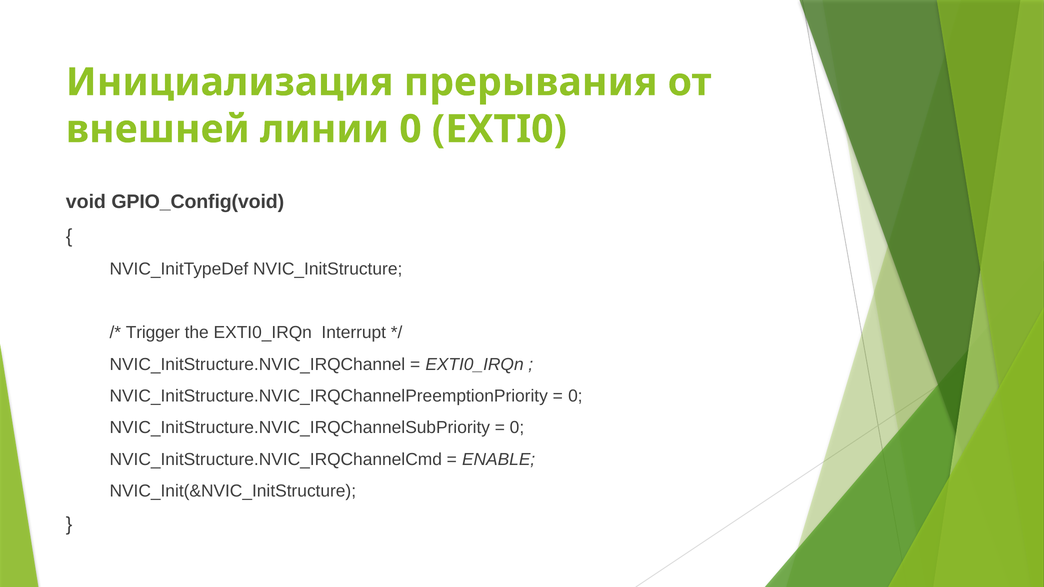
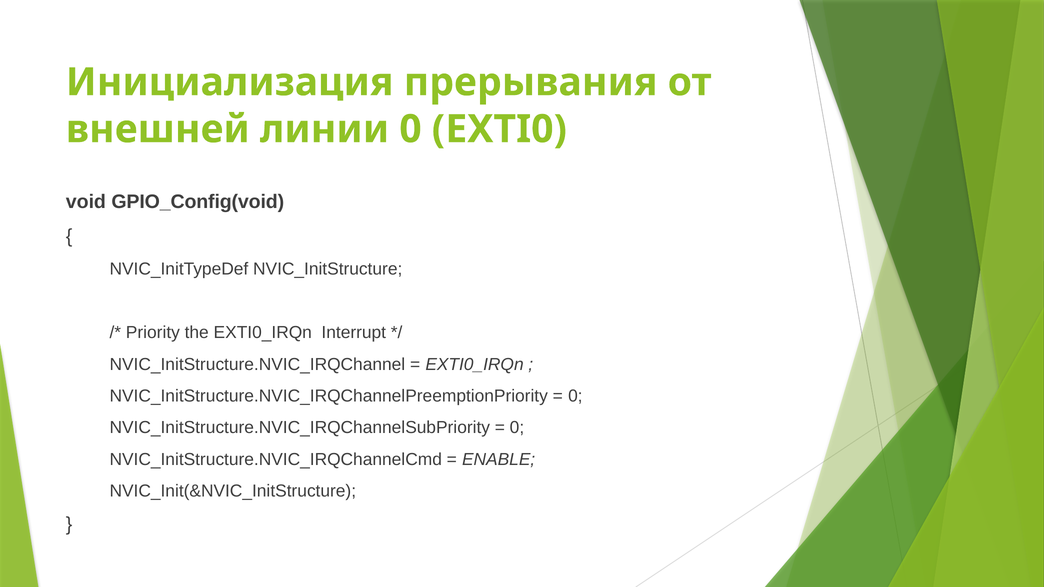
Trigger: Trigger -> Priority
